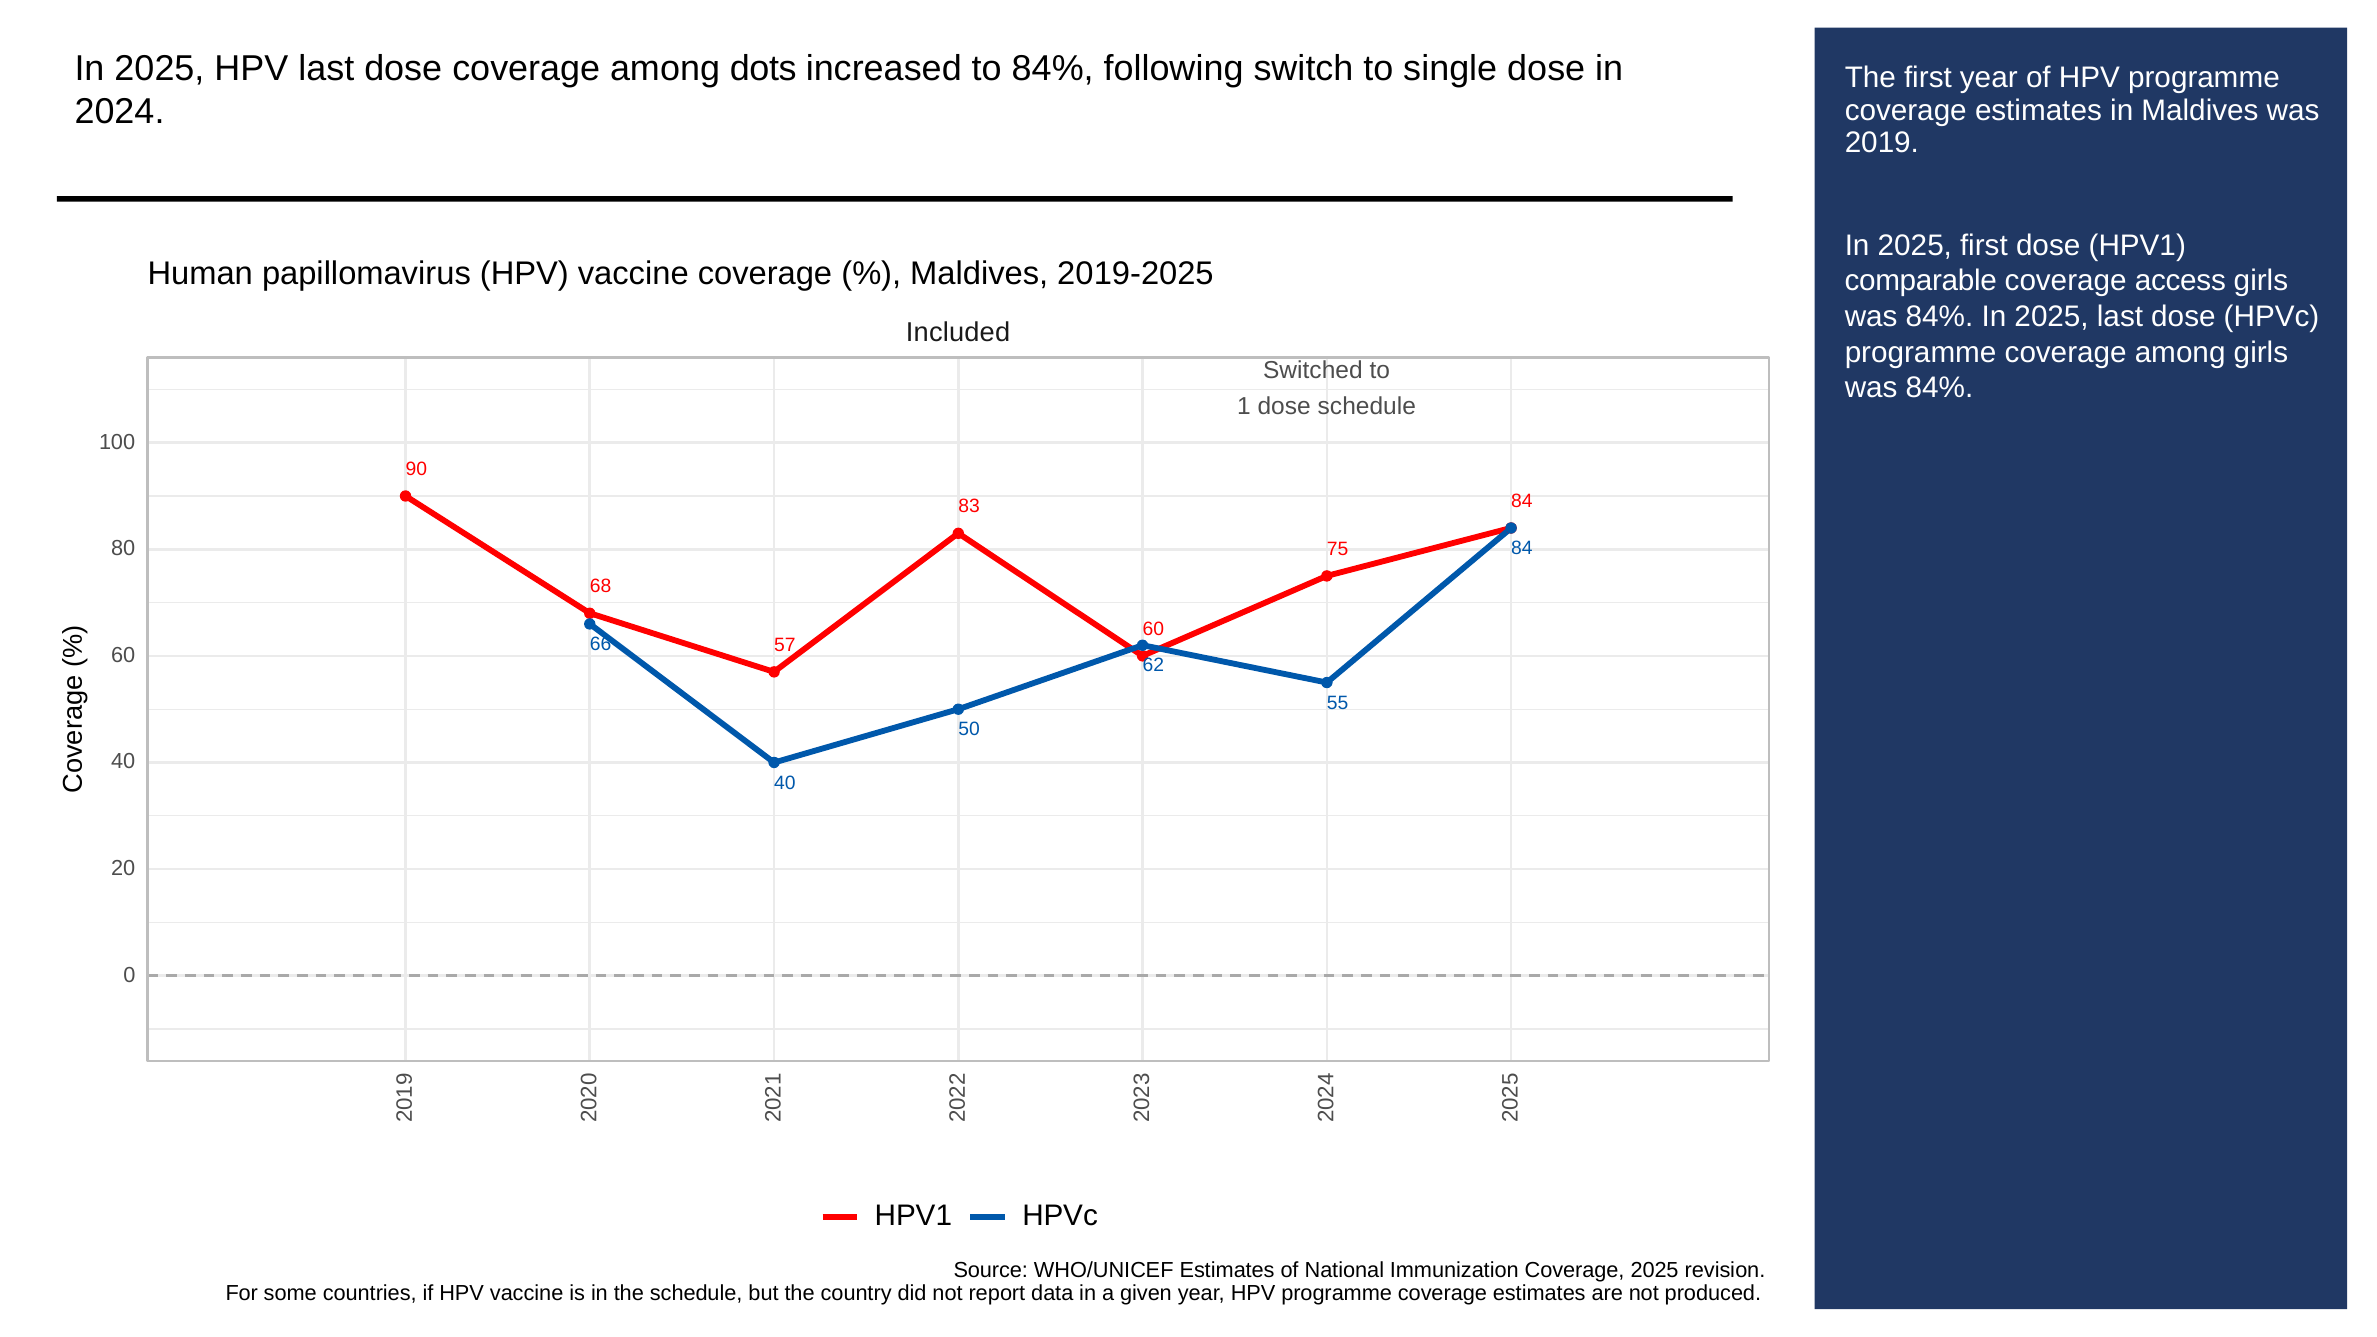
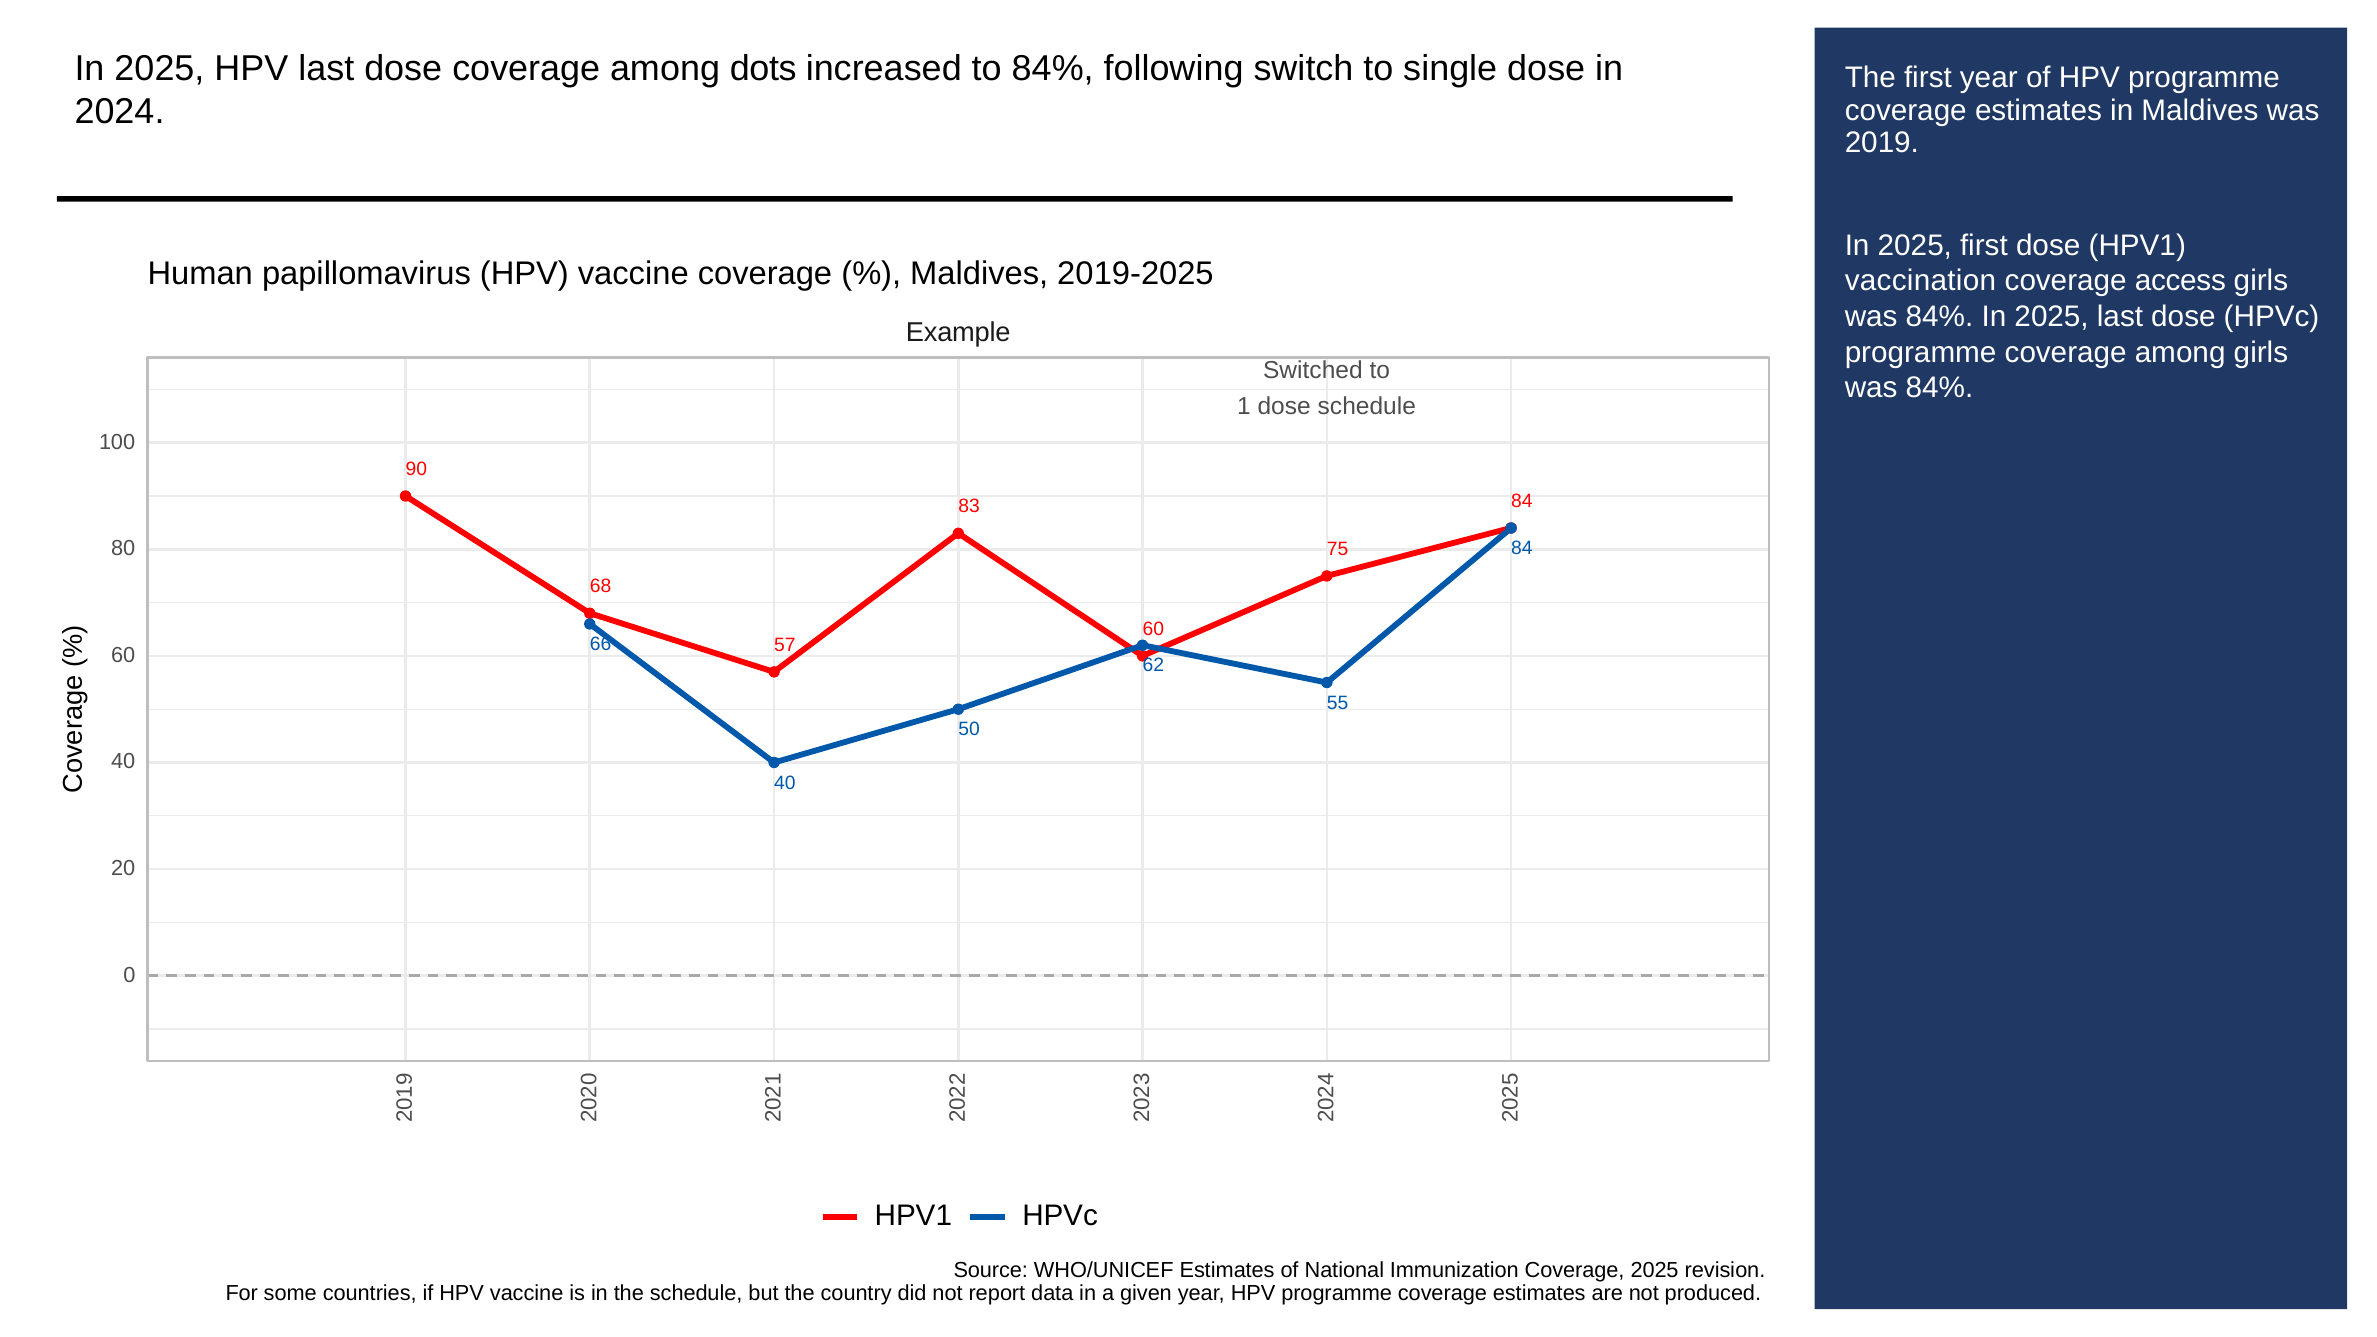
comparable: comparable -> vaccination
Included: Included -> Example
